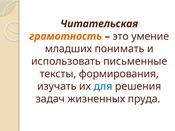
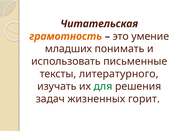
формирования: формирования -> литературного
для colour: blue -> green
пруда: пруда -> горит
